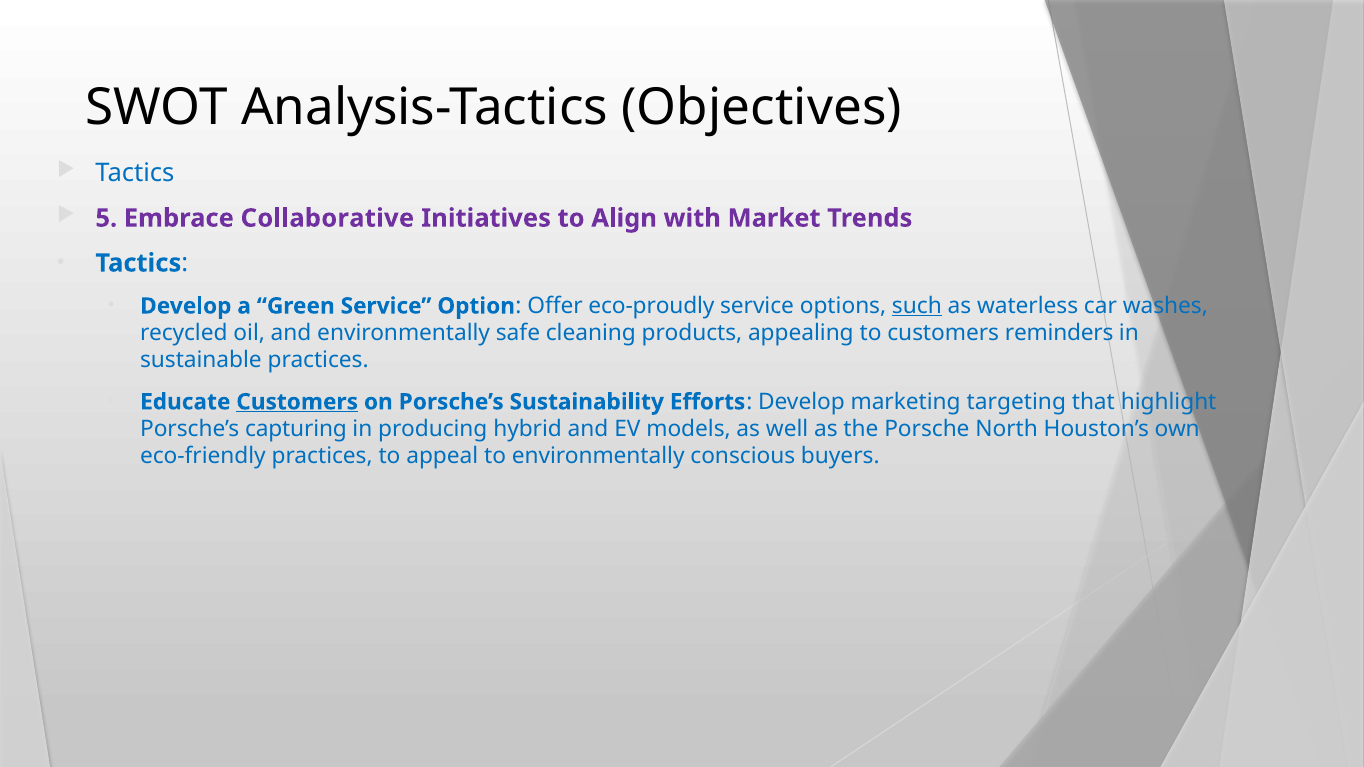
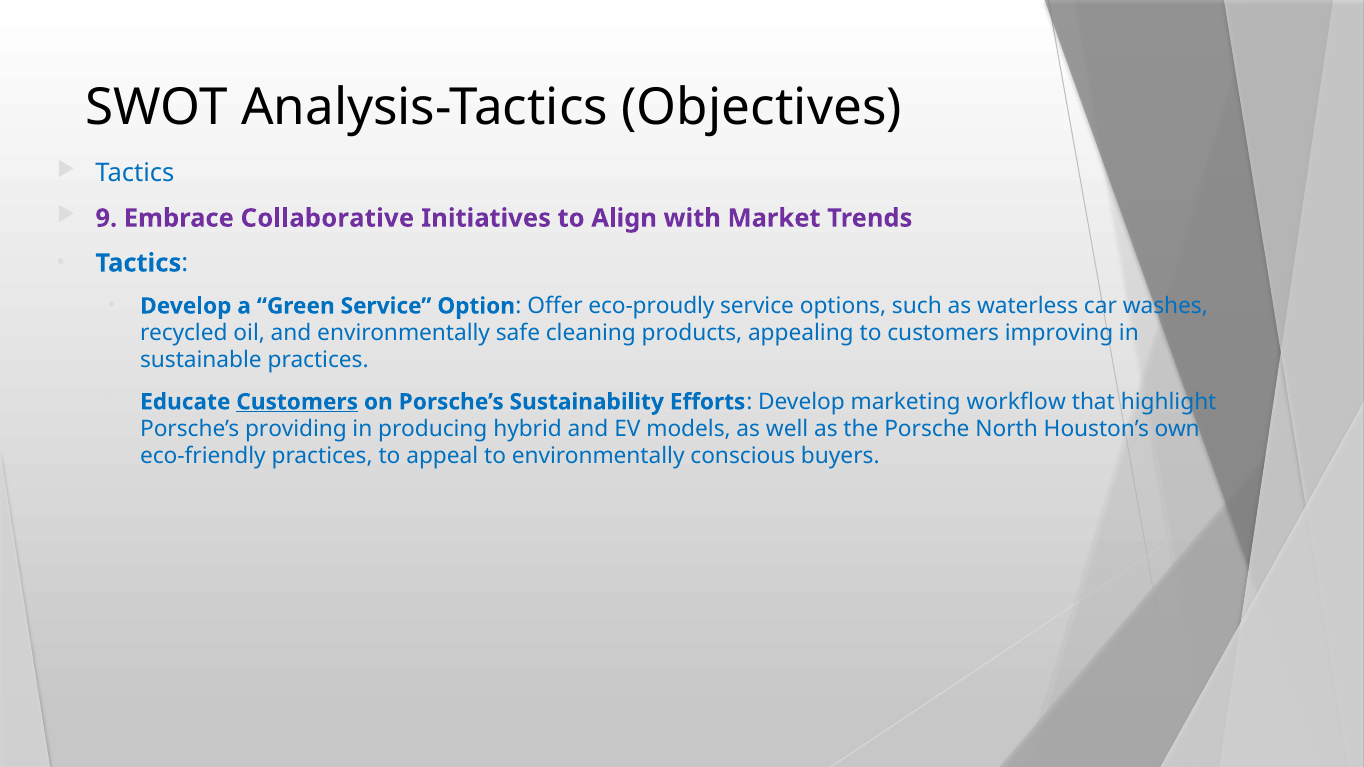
5: 5 -> 9
such underline: present -> none
reminders: reminders -> improving
targeting: targeting -> workflow
capturing: capturing -> providing
